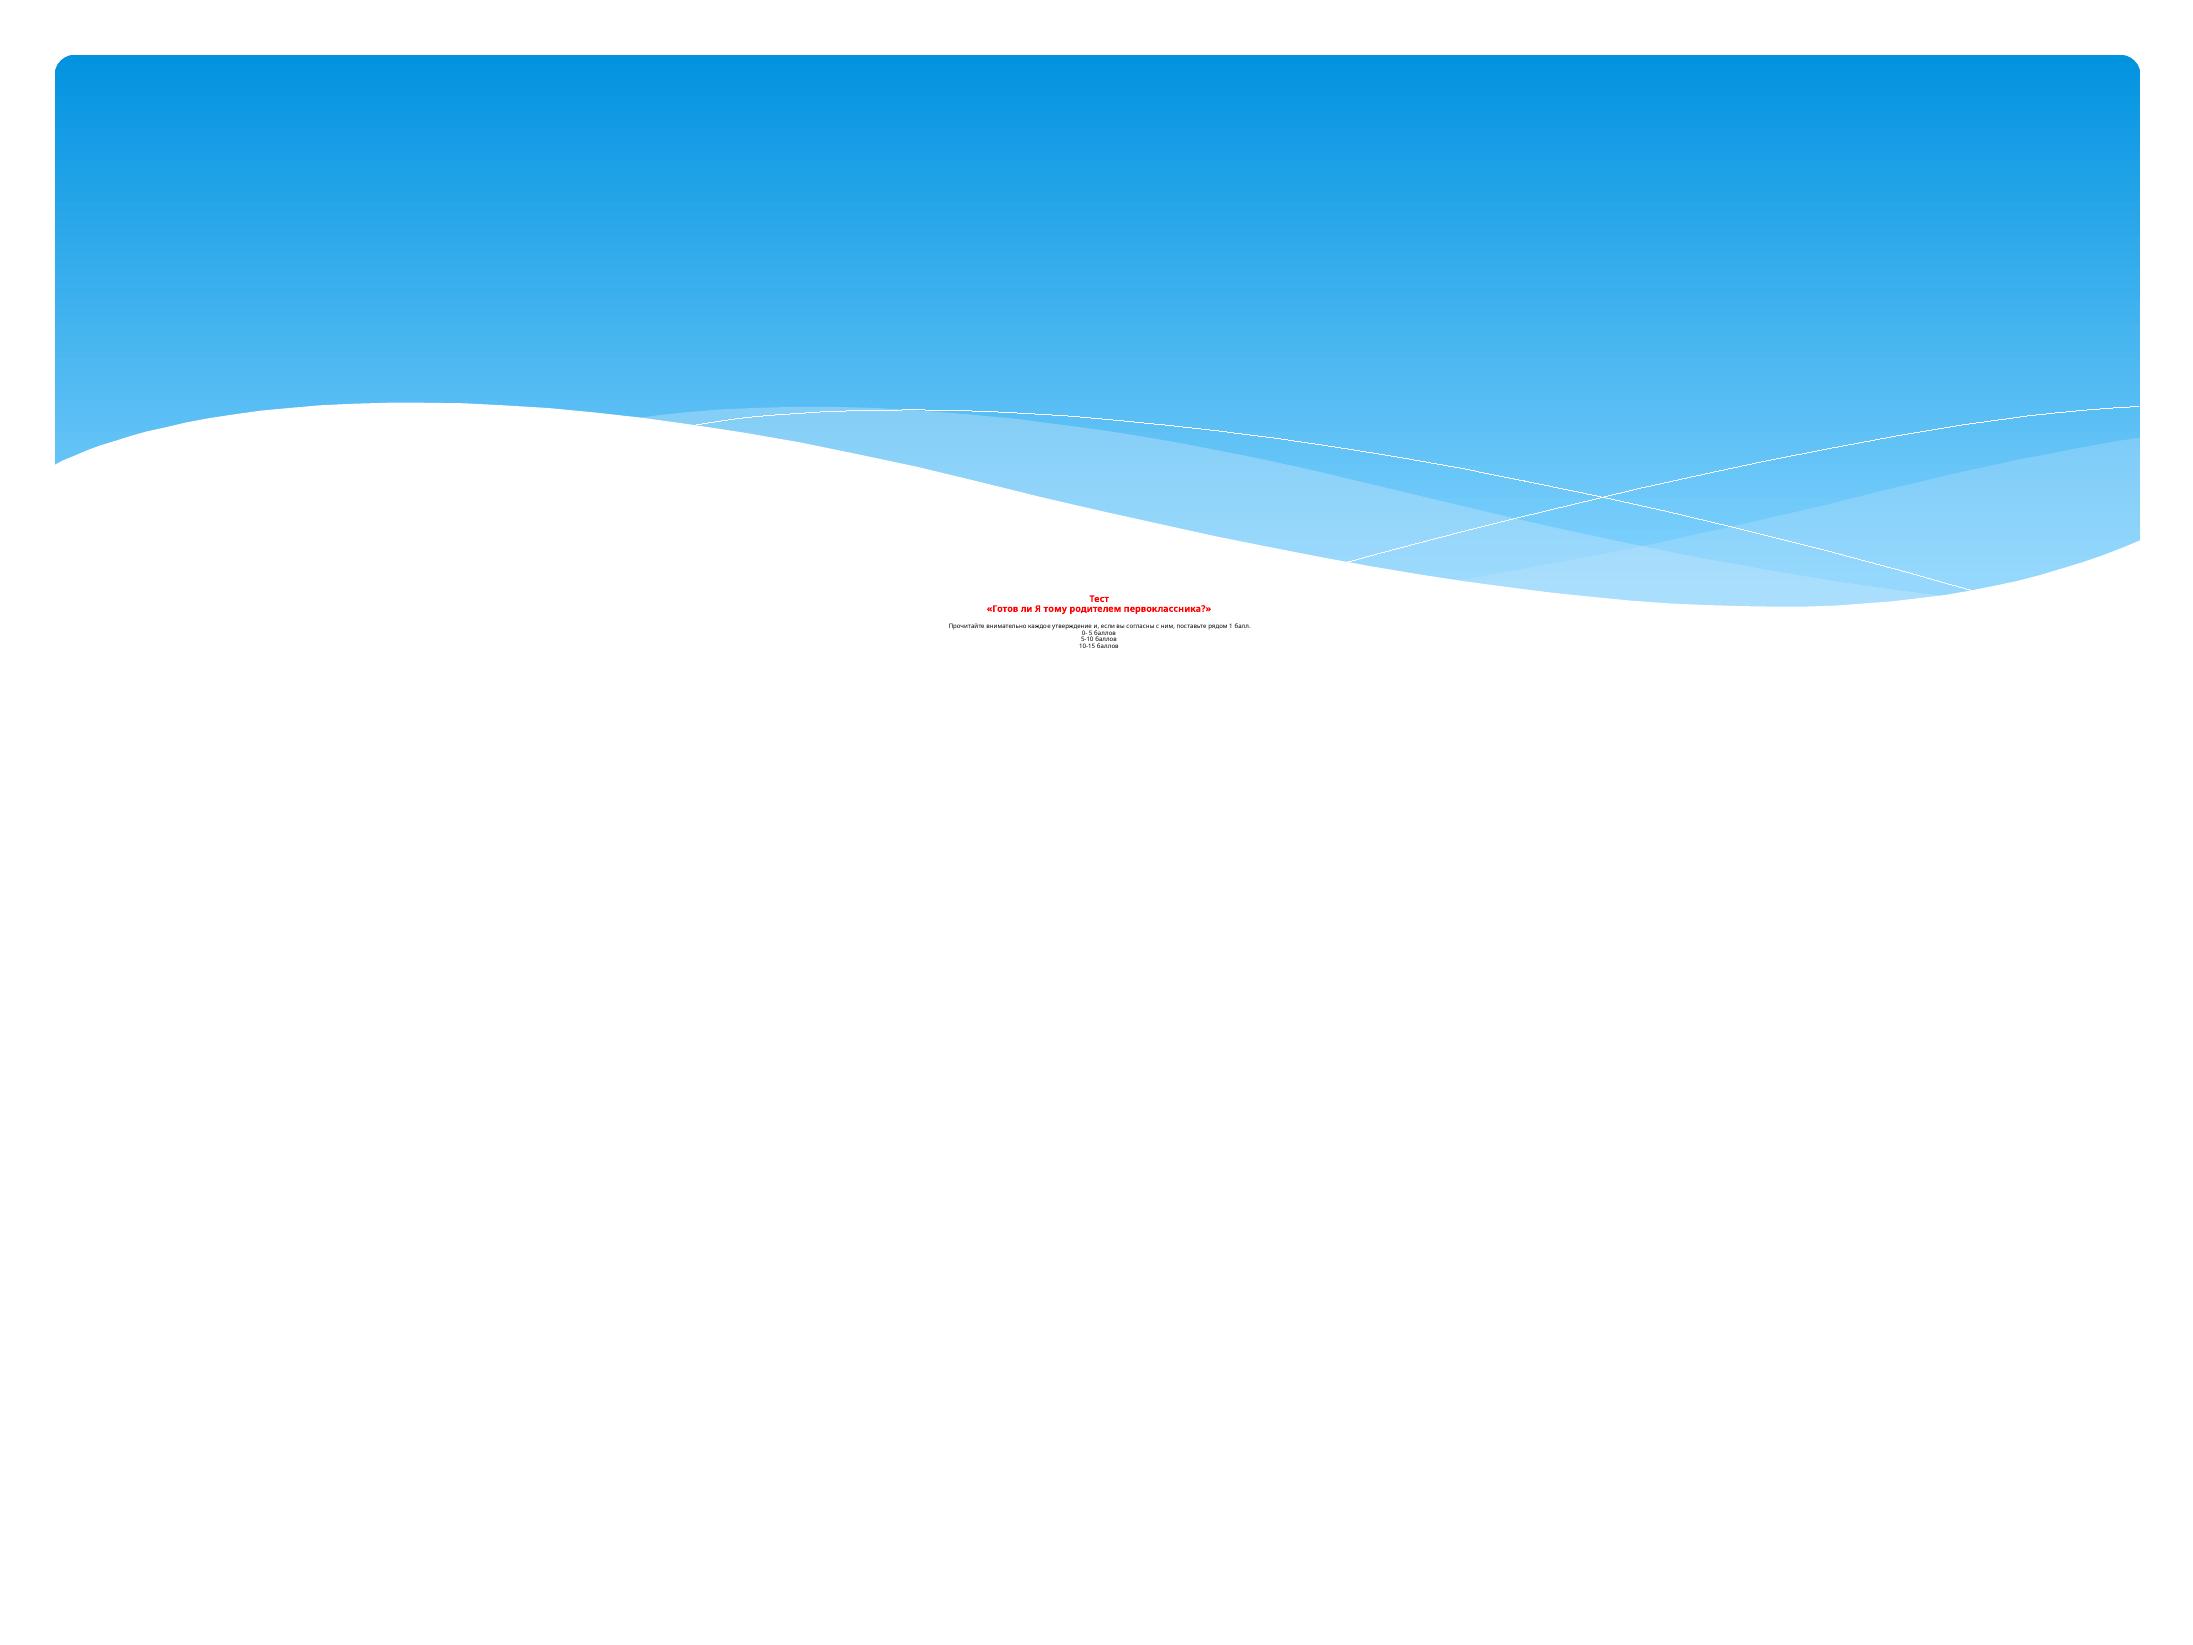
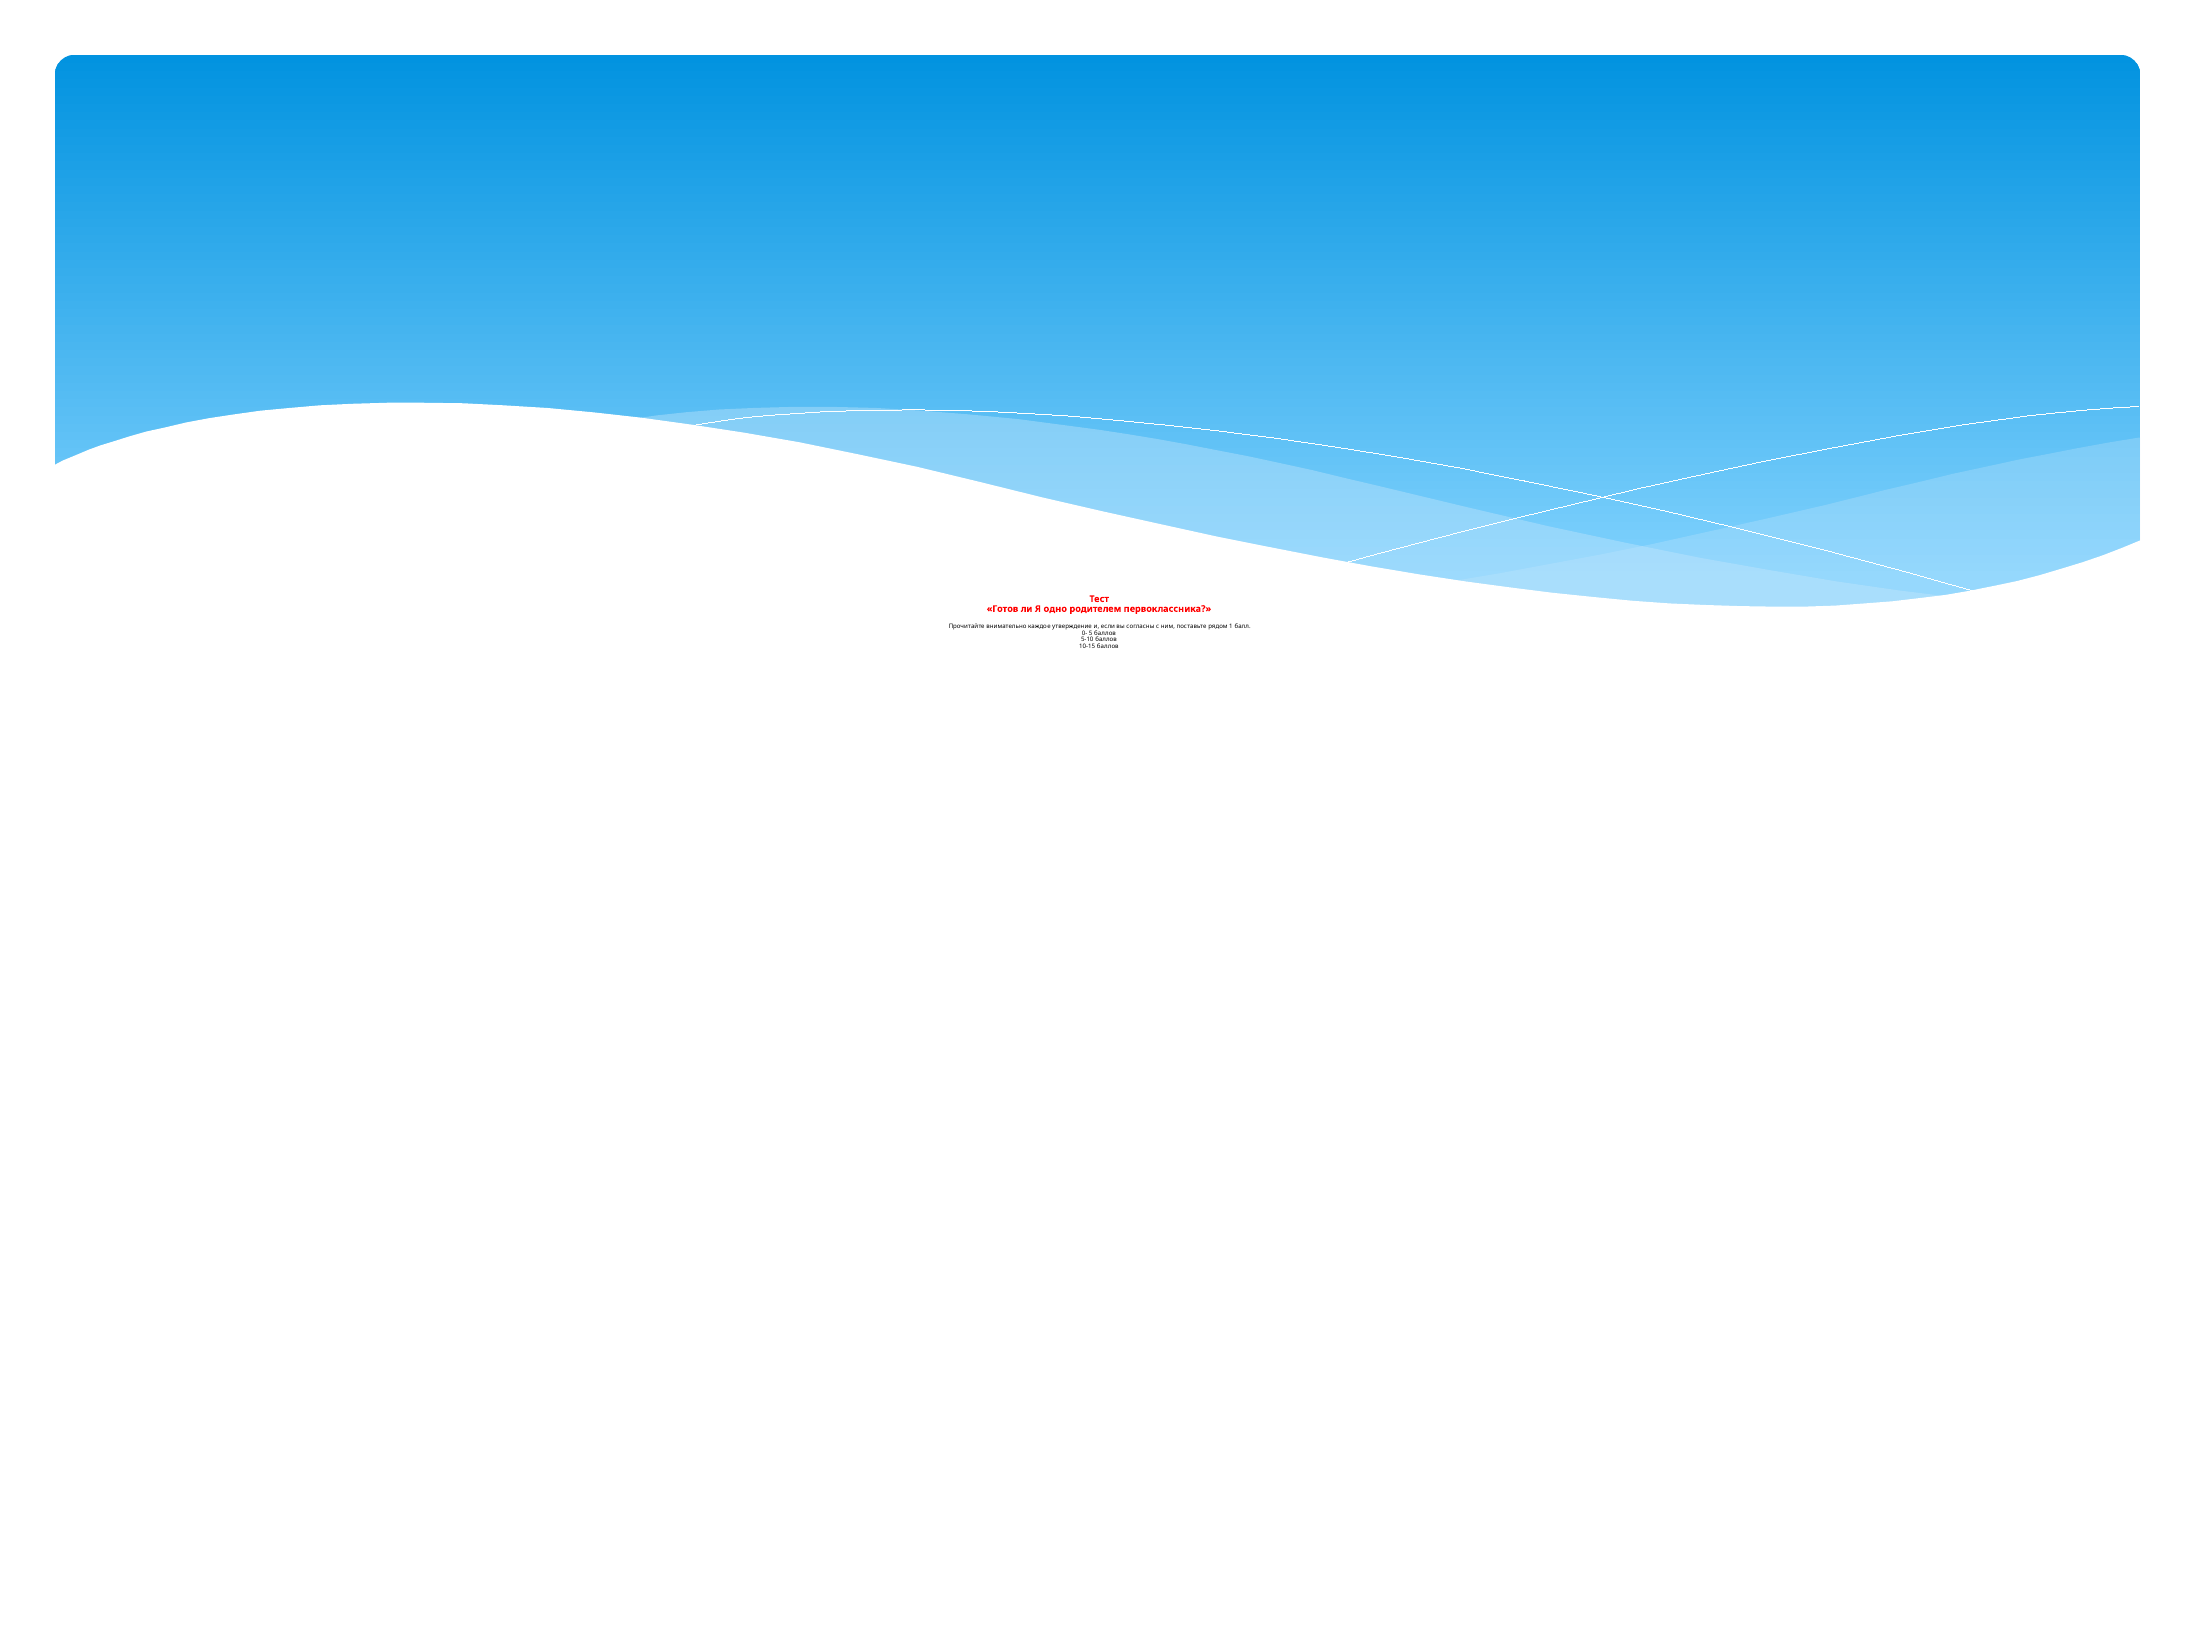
тому: тому -> одно
